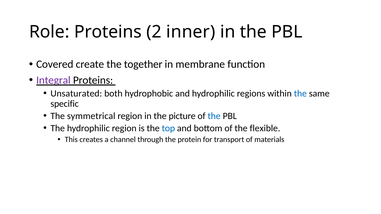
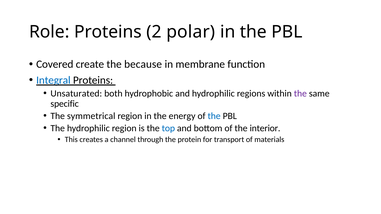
inner: inner -> polar
together: together -> because
Integral colour: purple -> blue
the at (300, 94) colour: blue -> purple
picture: picture -> energy
flexible: flexible -> interior
